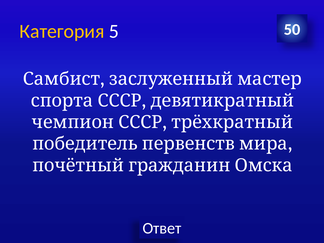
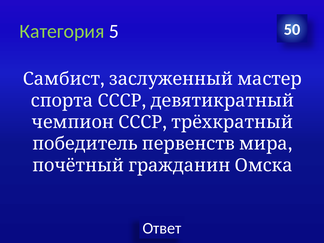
Категория colour: yellow -> light green
